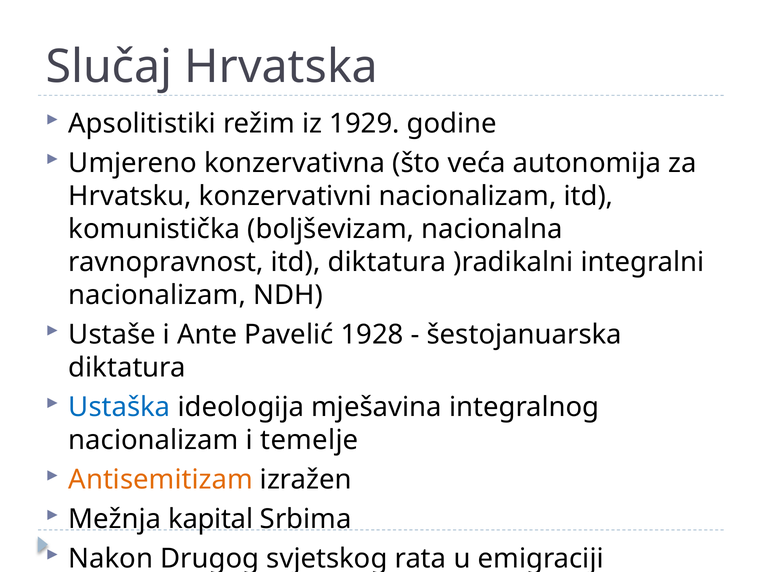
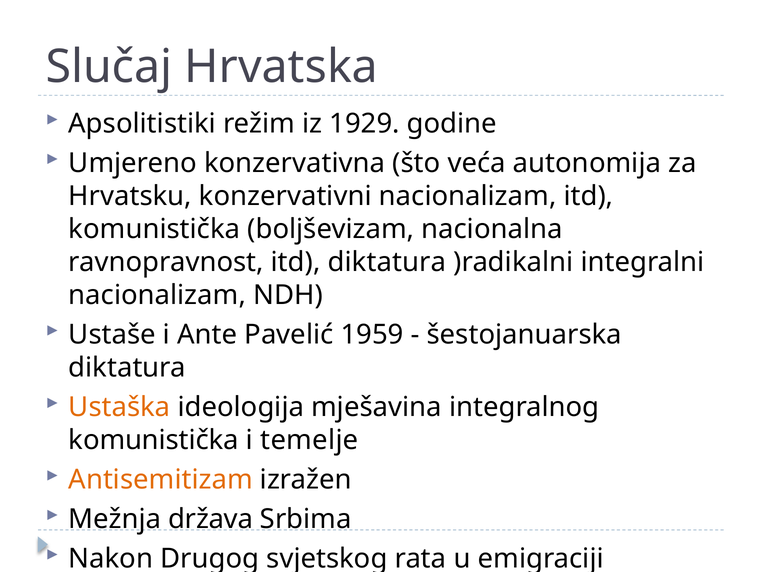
1928: 1928 -> 1959
Ustaška colour: blue -> orange
nacionalizam at (153, 440): nacionalizam -> komunistička
kapital: kapital -> država
